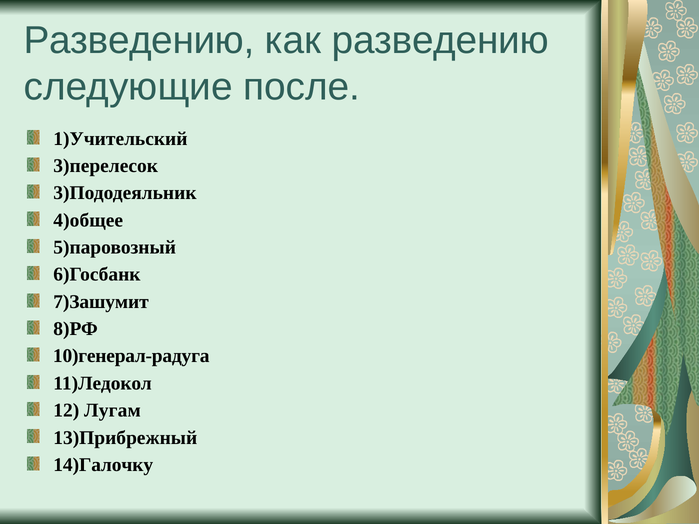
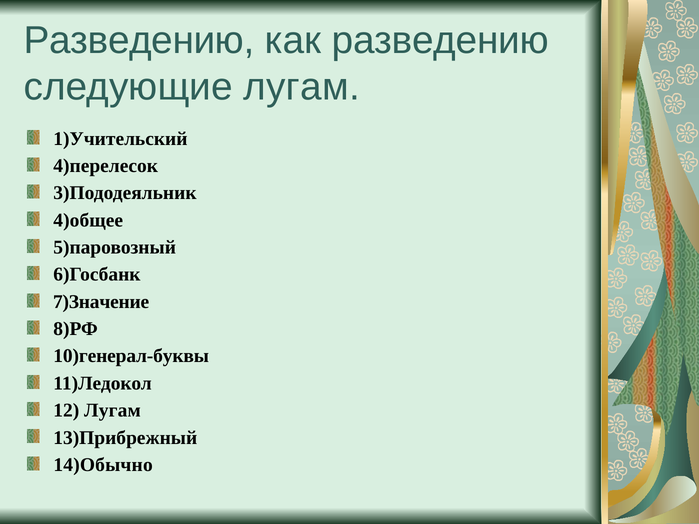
следующие после: после -> лугам
3)перелесок: 3)перелесок -> 4)перелесок
7)Зашумит: 7)Зашумит -> 7)Значение
10)генерал-радуга: 10)генерал-радуга -> 10)генерал-буквы
14)Галочку: 14)Галочку -> 14)Обычно
